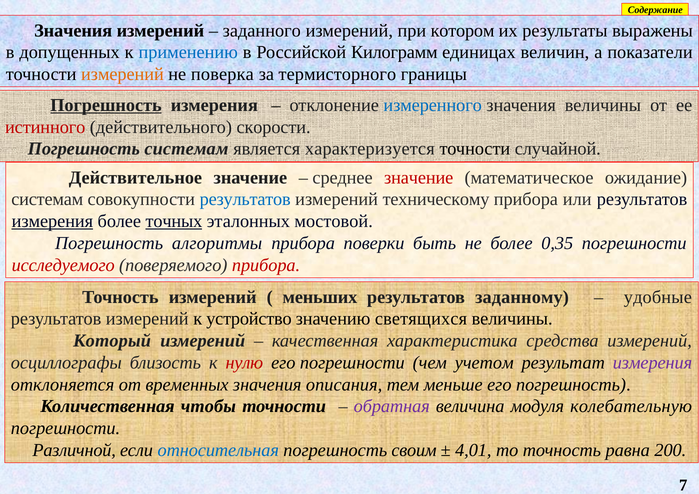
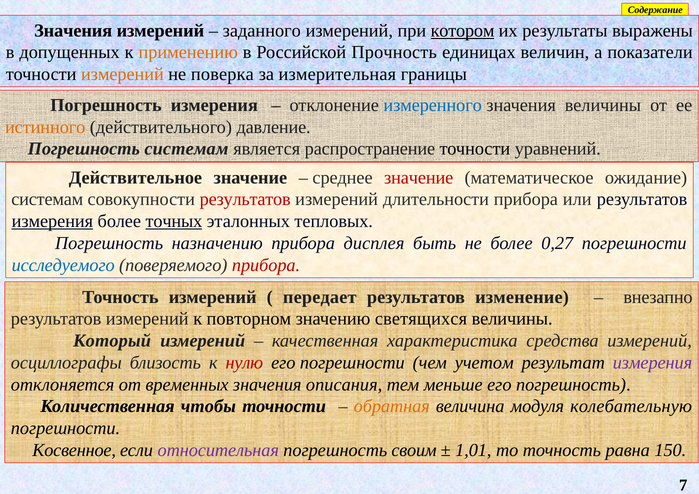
котором underline: none -> present
применению colour: blue -> orange
Килограмм: Килограмм -> Прочность
термисторного: термисторного -> измерительная
Погрешность at (106, 105) underline: present -> none
истинного colour: red -> orange
скорости: скорости -> давление
характеризуется: характеризуется -> распространение
случайной: случайной -> уравнений
результатов at (245, 200) colour: blue -> red
техническому: техническому -> длительности
мостовой: мостовой -> тепловых
алгоритмы: алгоритмы -> назначению
поверки: поверки -> дисплея
0,35: 0,35 -> 0,27
исследуемого colour: red -> blue
меньших: меньших -> передает
заданному: заданному -> изменение
удобные: удобные -> внезапно
устройство: устройство -> повторном
обратная colour: purple -> orange
Различной: Различной -> Косвенное
относительная colour: blue -> purple
4,01: 4,01 -> 1,01
200: 200 -> 150
